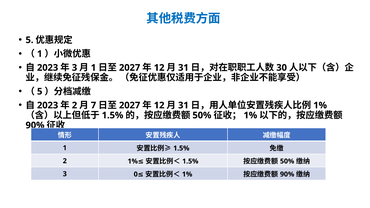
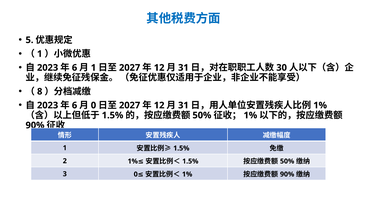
3 at (75, 68): 3 -> 6
5 at (40, 92): 5 -> 8
2 at (75, 105): 2 -> 6
7 at (93, 105): 7 -> 0
